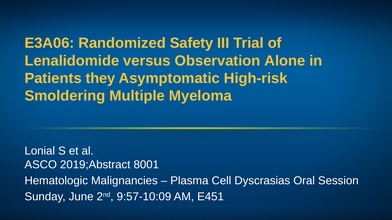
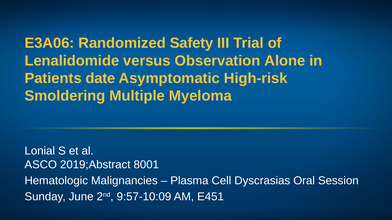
they: they -> date
